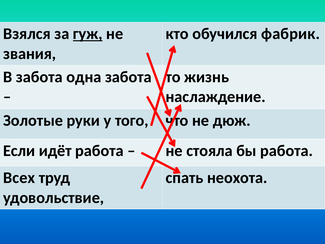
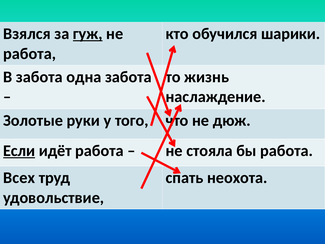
фабрик: фабрик -> шарики
звания at (30, 54): звания -> работа
Если underline: none -> present
